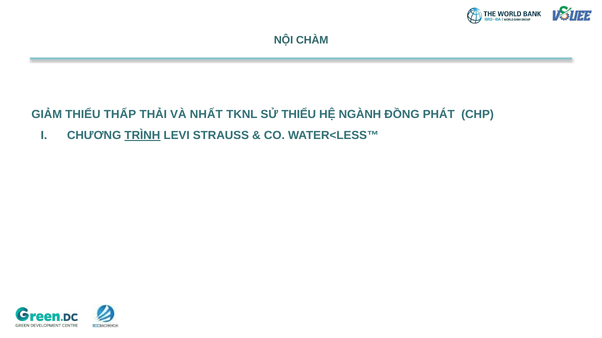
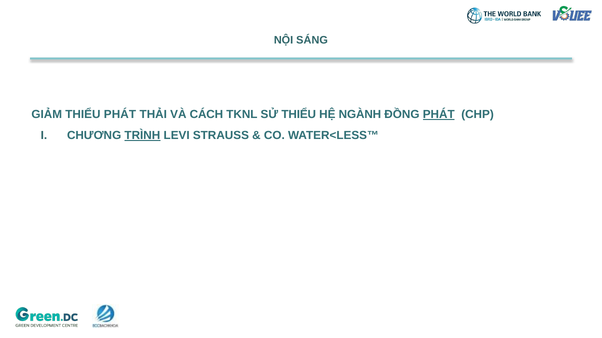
CHÀM: CHÀM -> SÁNG
THIỂU THẤP: THẤP -> PHÁT
NHẤT: NHẤT -> CÁCH
PHÁT at (439, 115) underline: none -> present
